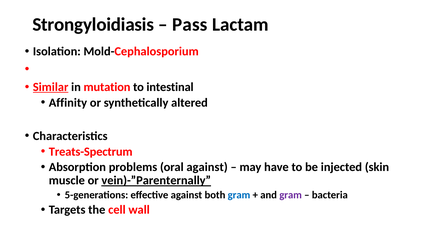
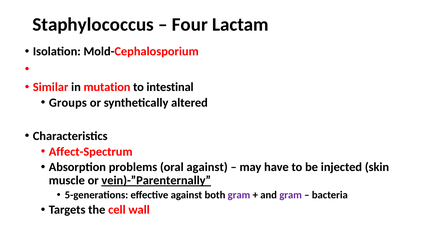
Strongyloidiasis: Strongyloidiasis -> Staphylococcus
Pass: Pass -> Four
Similar underline: present -> none
Affinity: Affinity -> Groups
Treats-Spectrum: Treats-Spectrum -> Affect-Spectrum
gram at (239, 195) colour: blue -> purple
